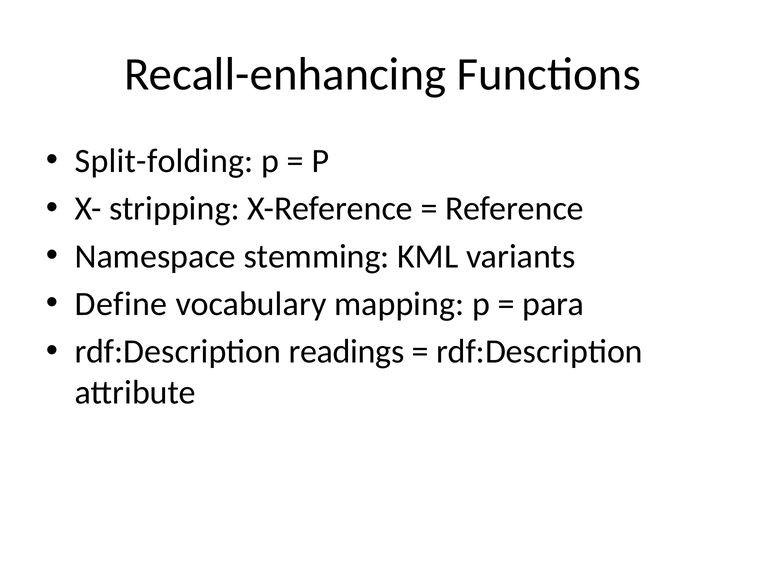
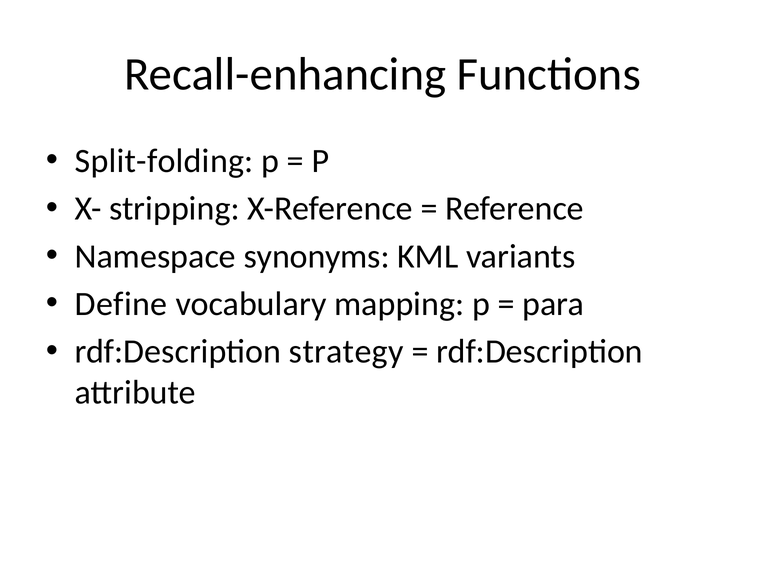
stemming: stemming -> synonyms
readings: readings -> strategy
